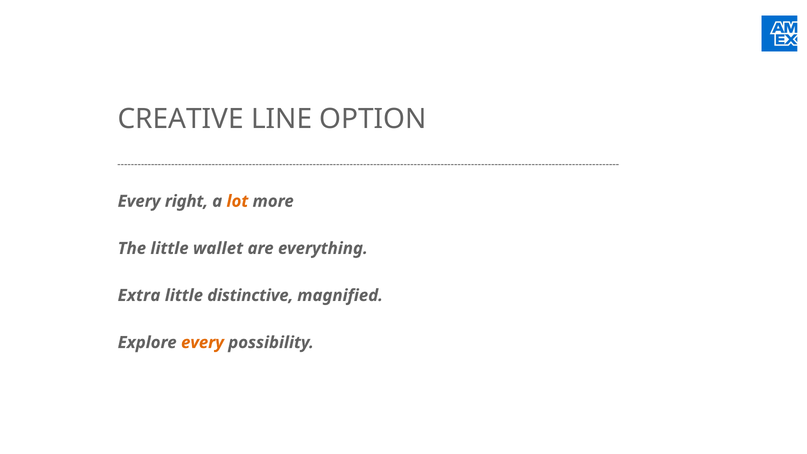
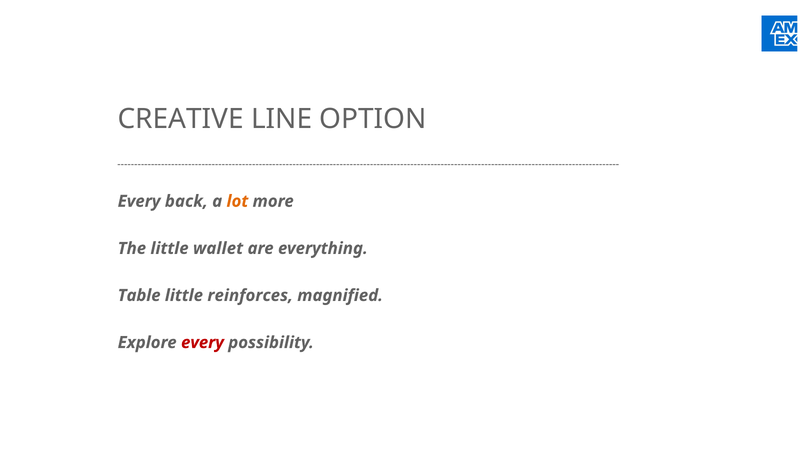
right: right -> back
Extra: Extra -> Table
distinctive: distinctive -> reinforces
every at (202, 342) colour: orange -> red
